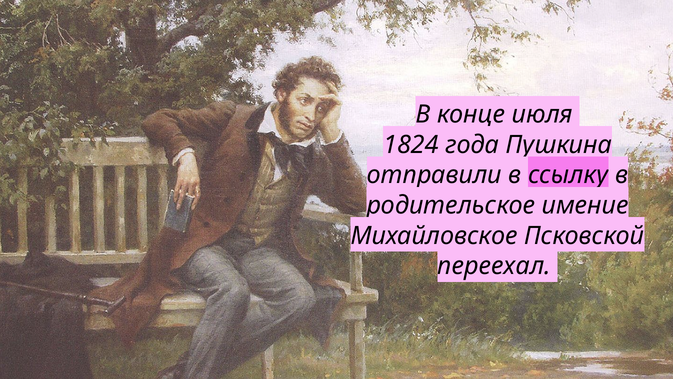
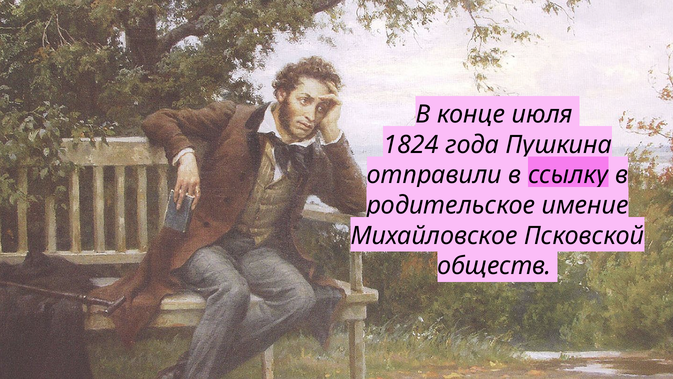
переехал: переехал -> обществ
